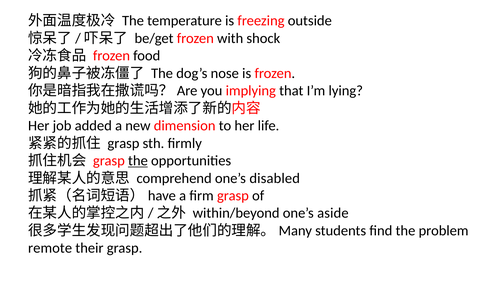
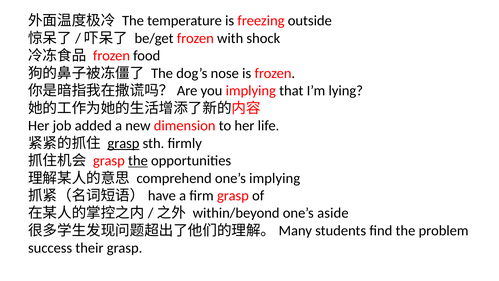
grasp at (123, 143) underline: none -> present
one’s disabled: disabled -> implying
remote: remote -> success
